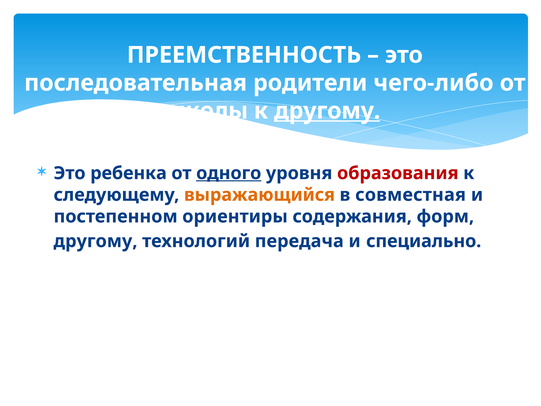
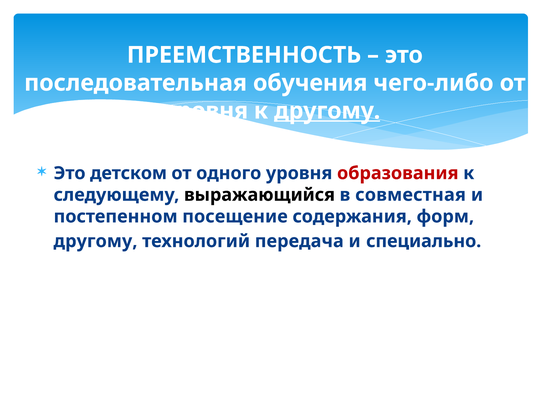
родители: родители -> обучения
школы at (206, 111): школы -> уровня
ребенка: ребенка -> детском
одного underline: present -> none
выражающийся colour: orange -> black
ориентиры: ориентиры -> посещение
